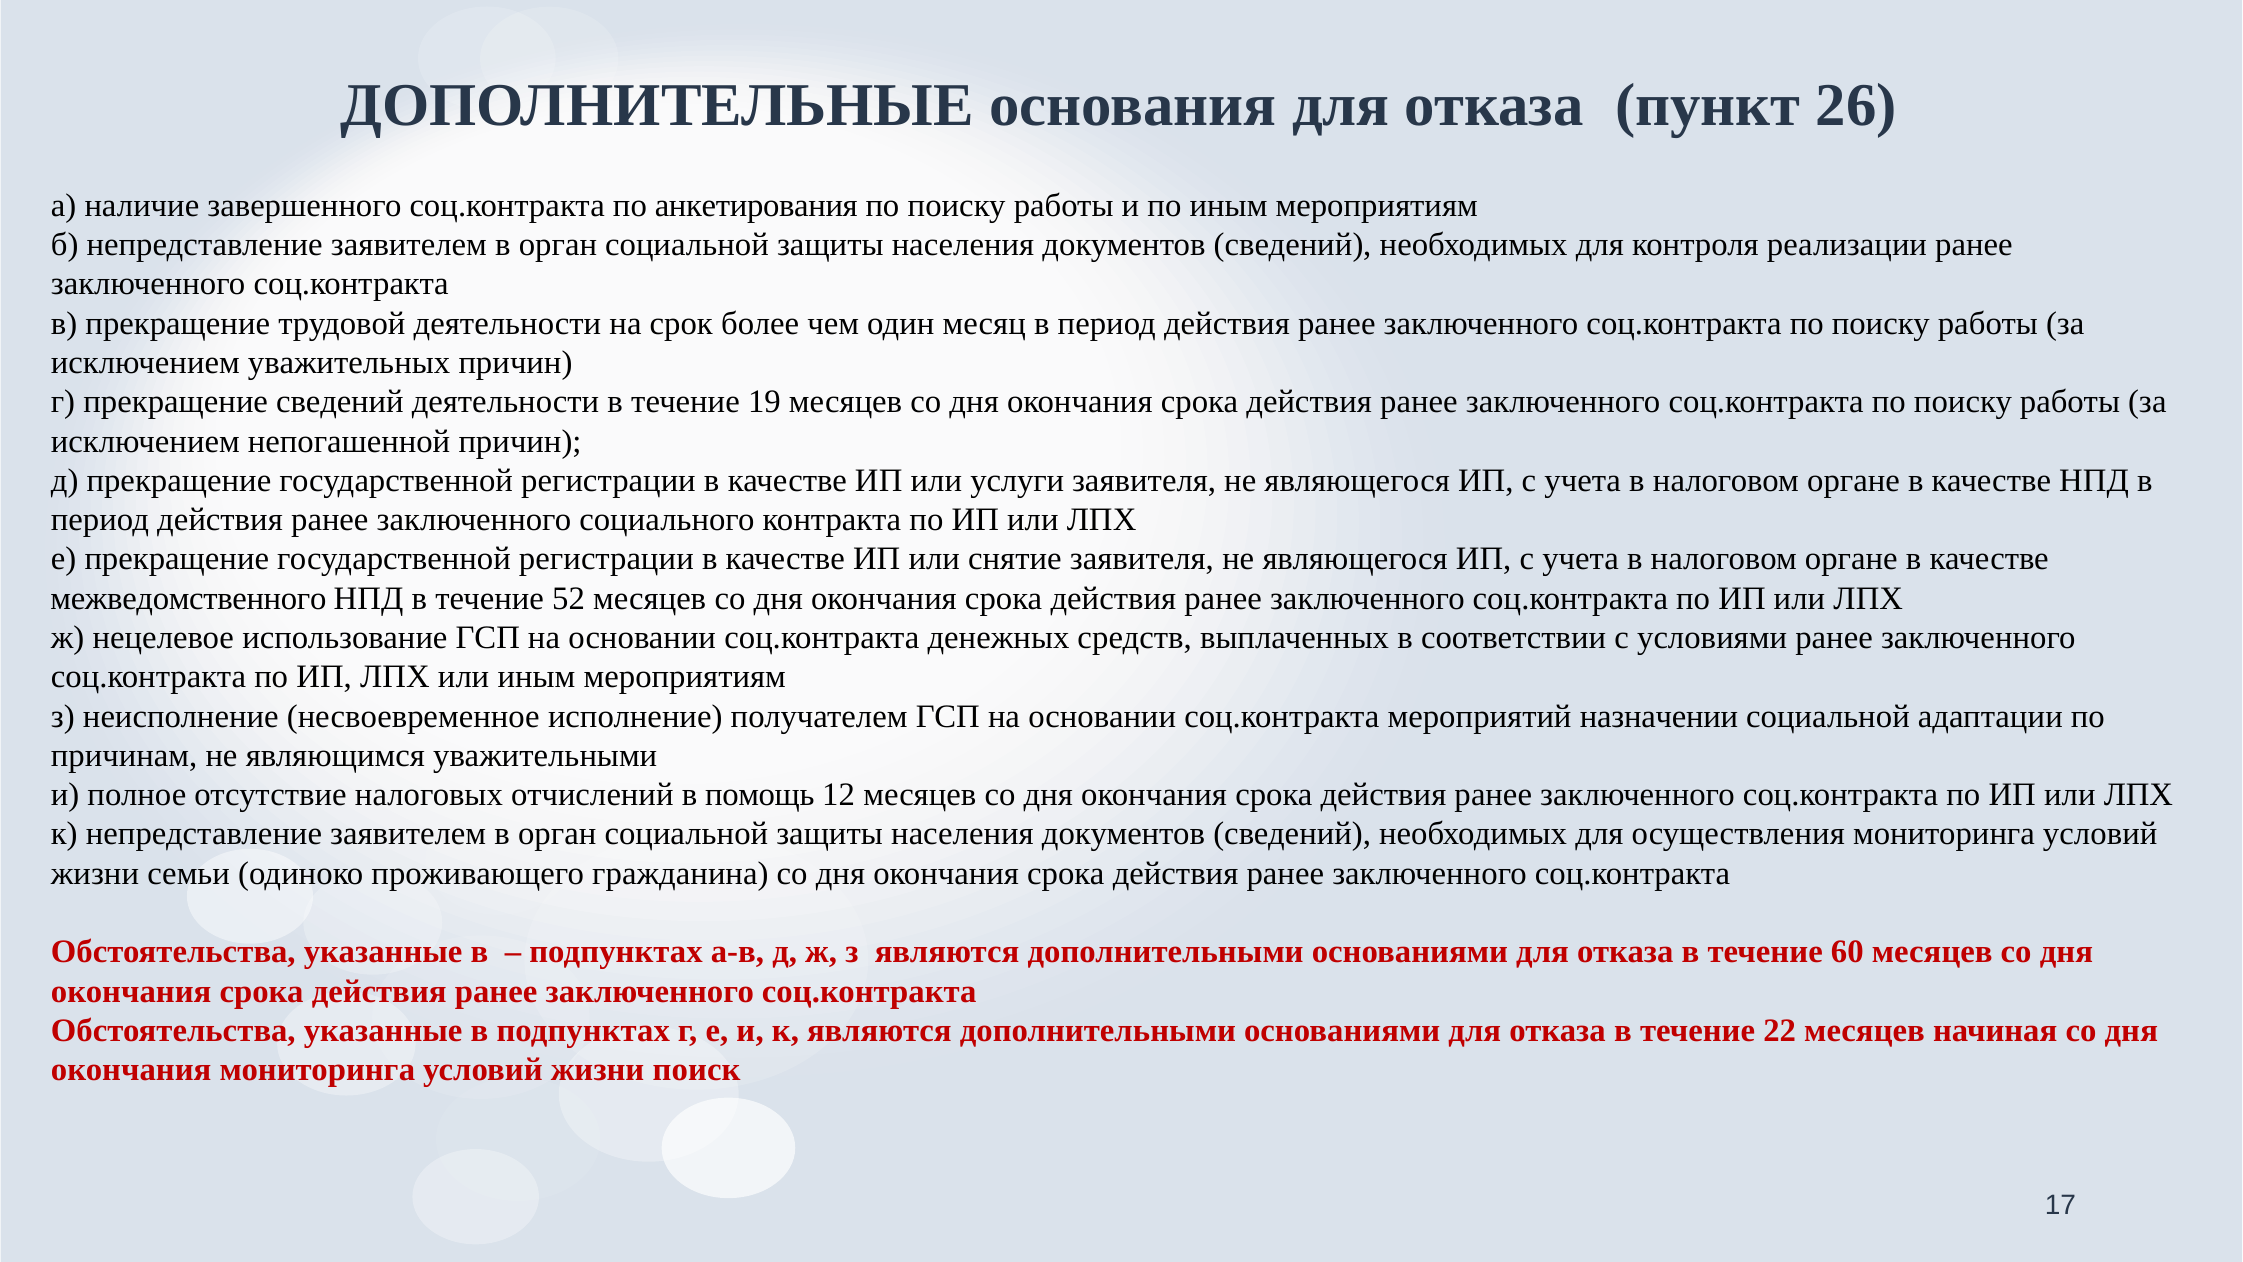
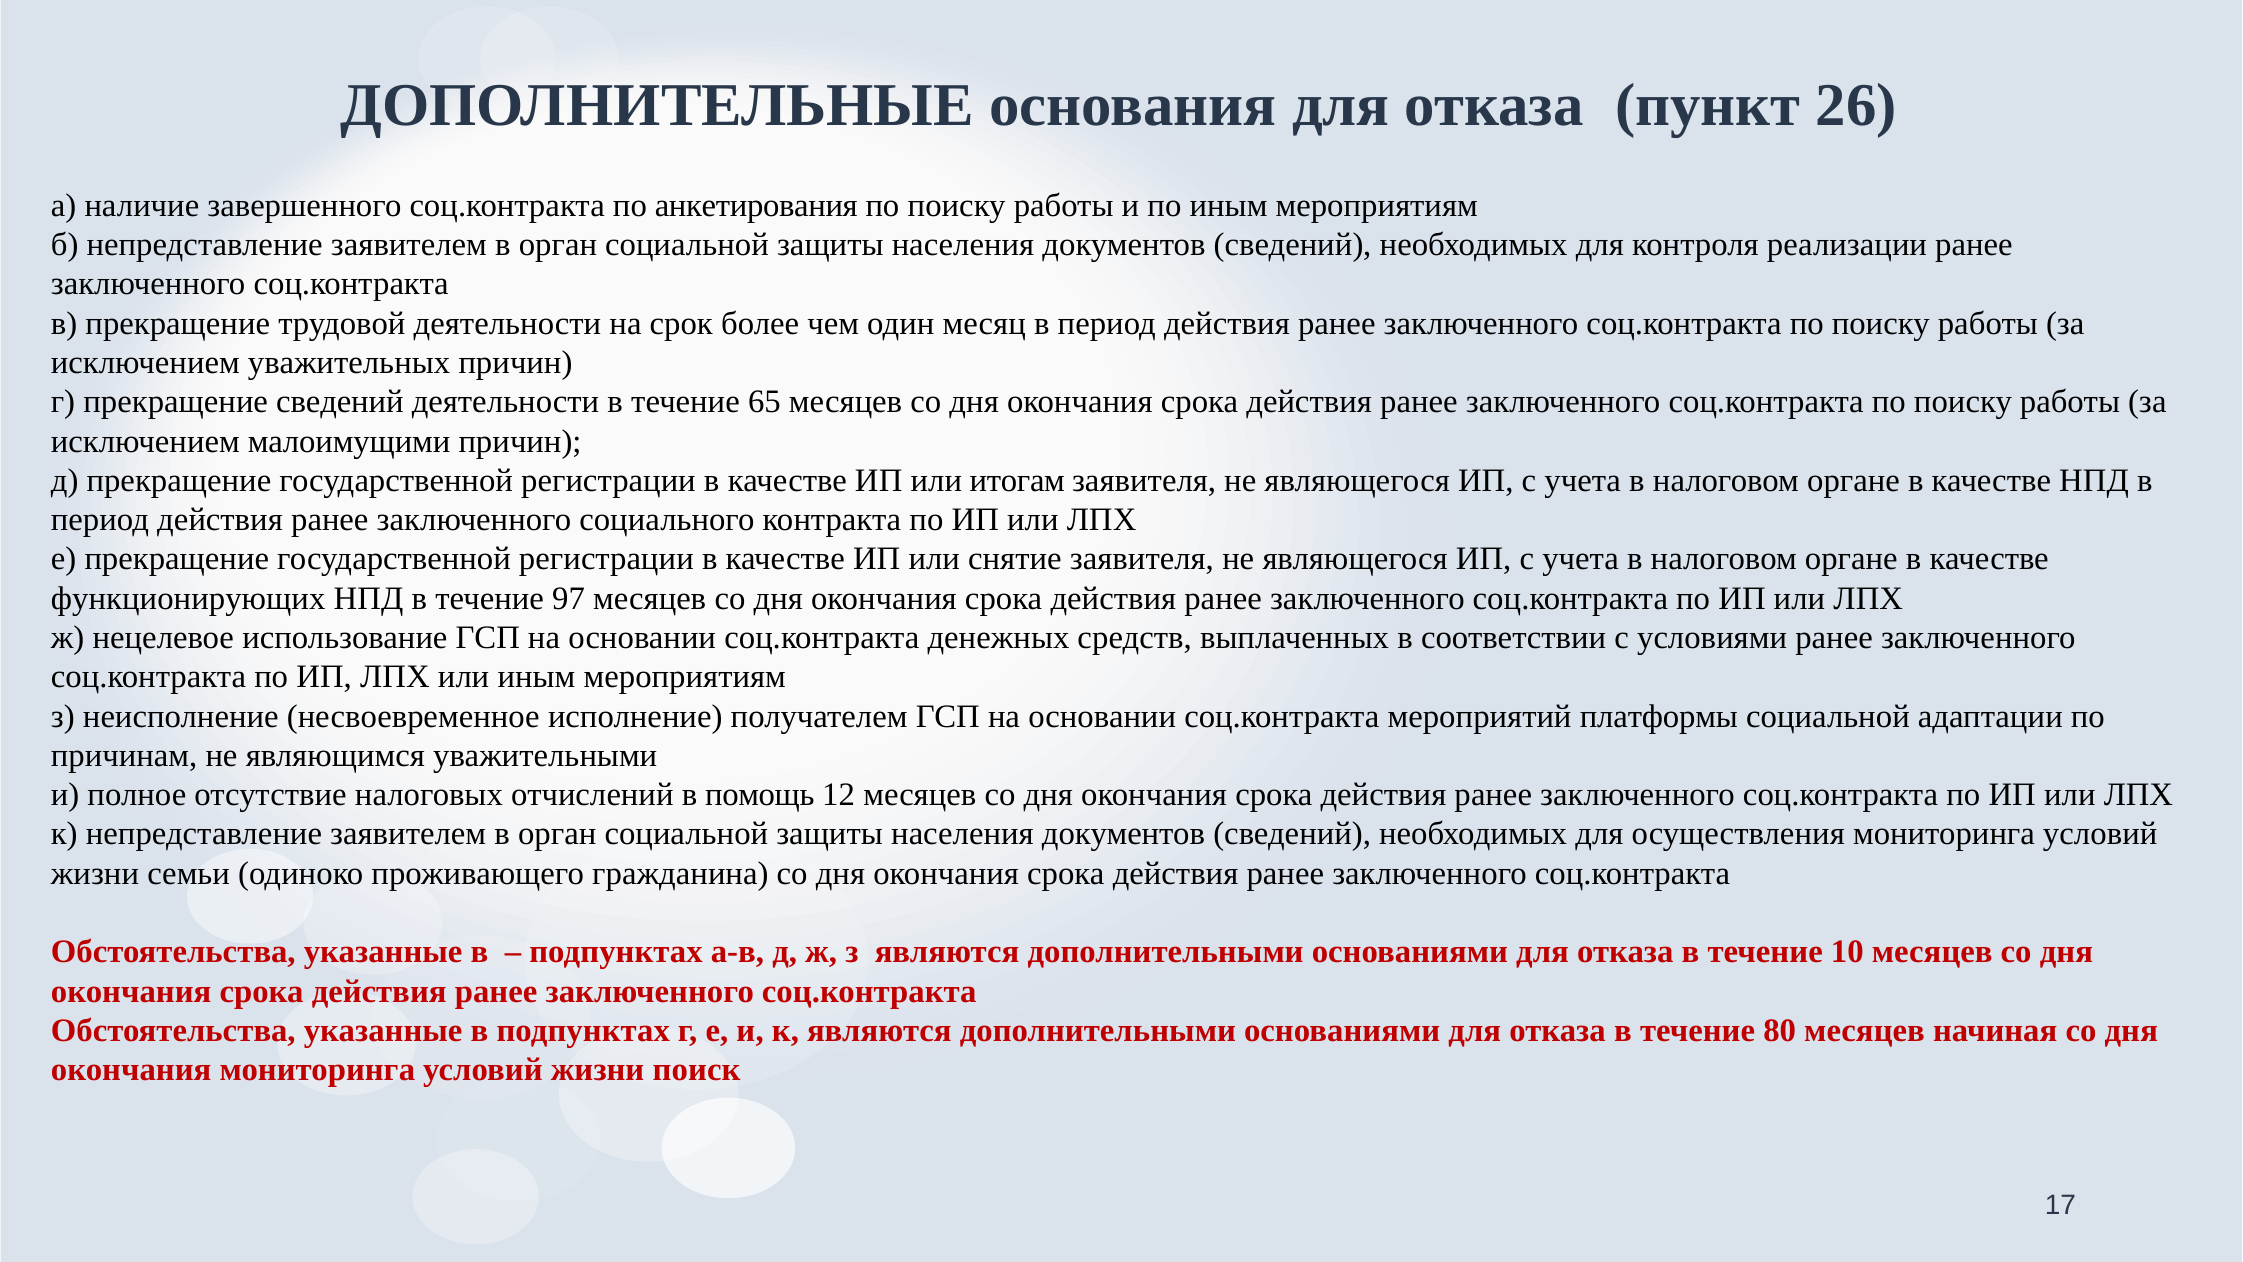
19: 19 -> 65
непогашенной: непогашенной -> малоимущими
услуги: услуги -> итогам
межведомственного: межведомственного -> функционирующих
52: 52 -> 97
назначении: назначении -> платформы
60: 60 -> 10
22: 22 -> 80
